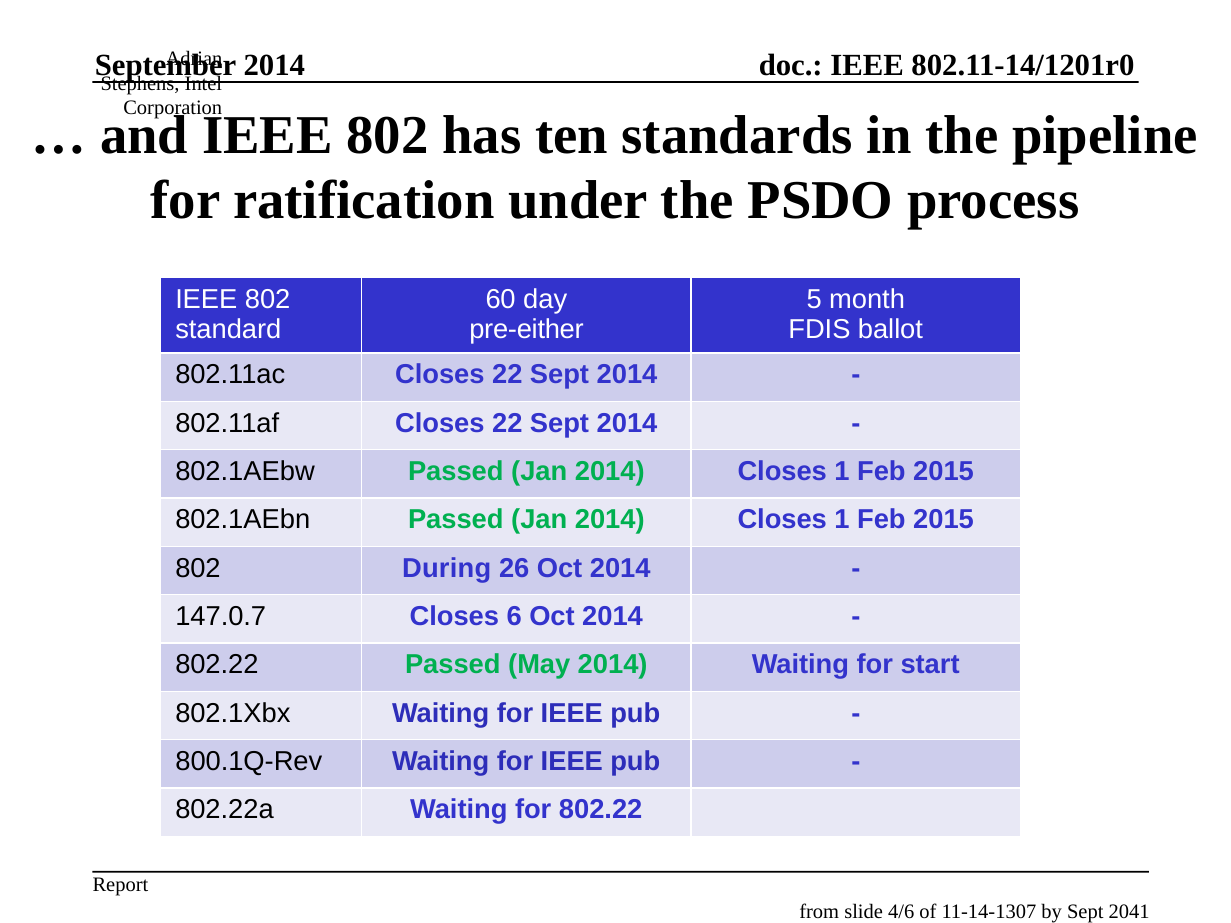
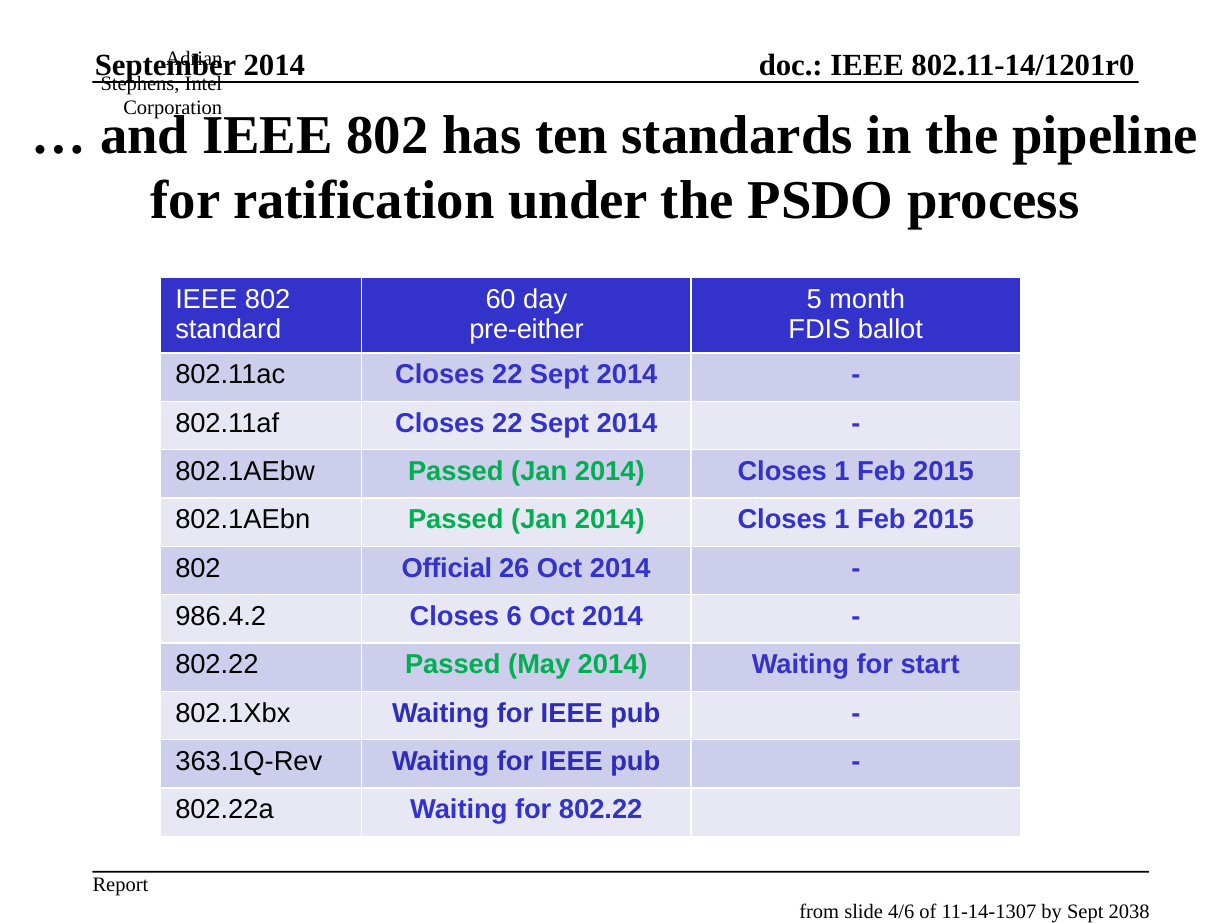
During: During -> Official
147.0.7: 147.0.7 -> 986.4.2
800.1Q-Rev: 800.1Q-Rev -> 363.1Q-Rev
2041: 2041 -> 2038
